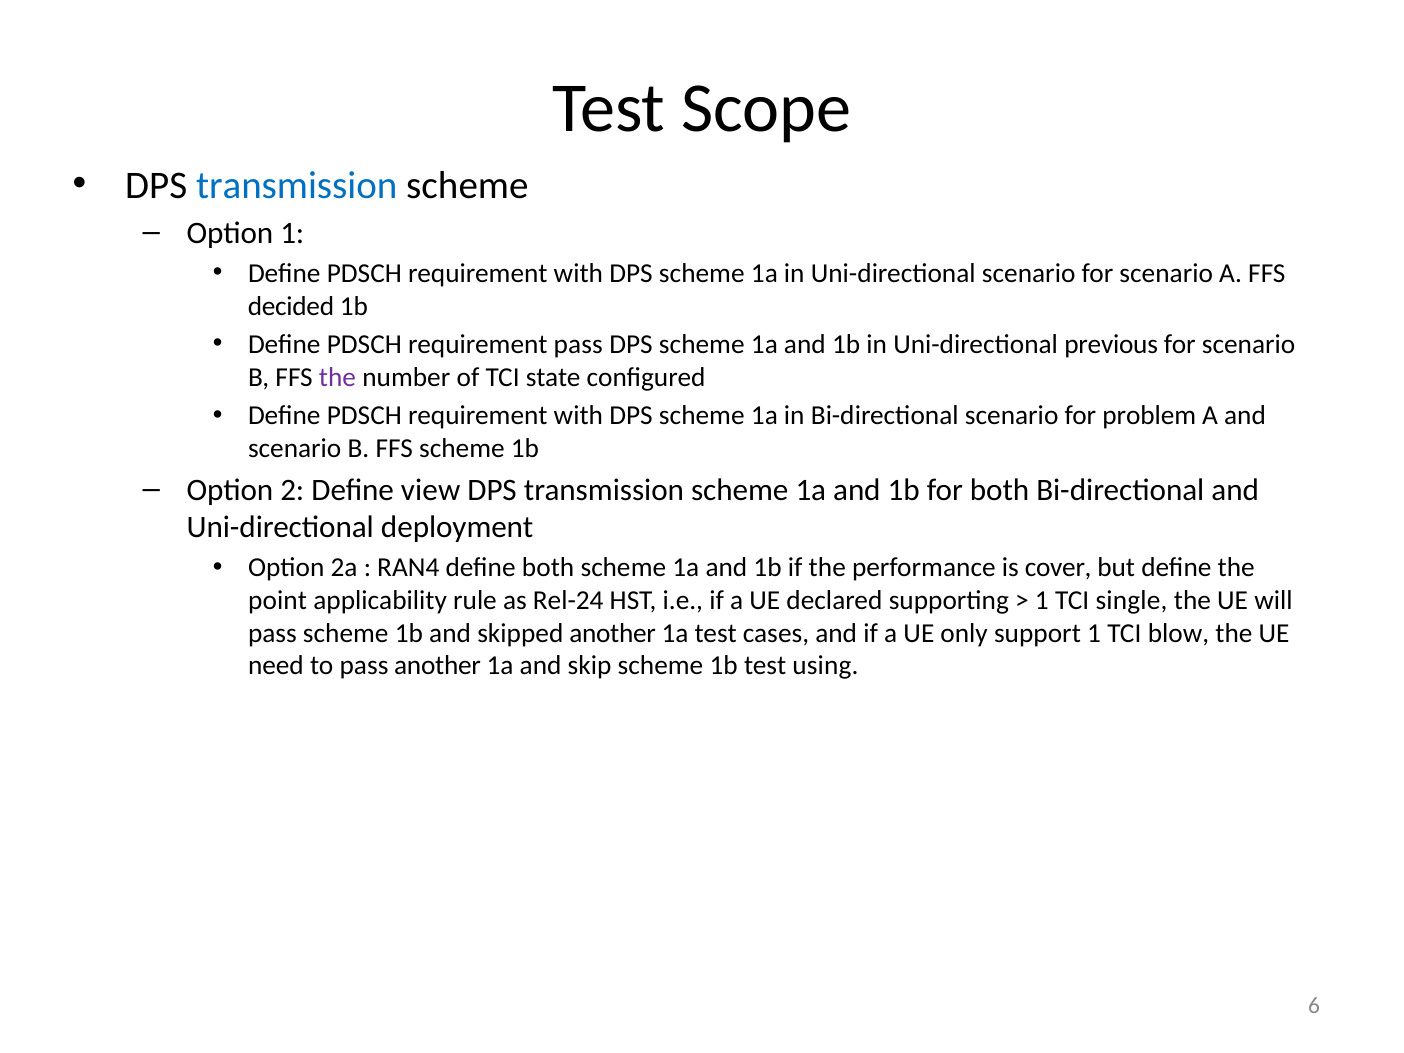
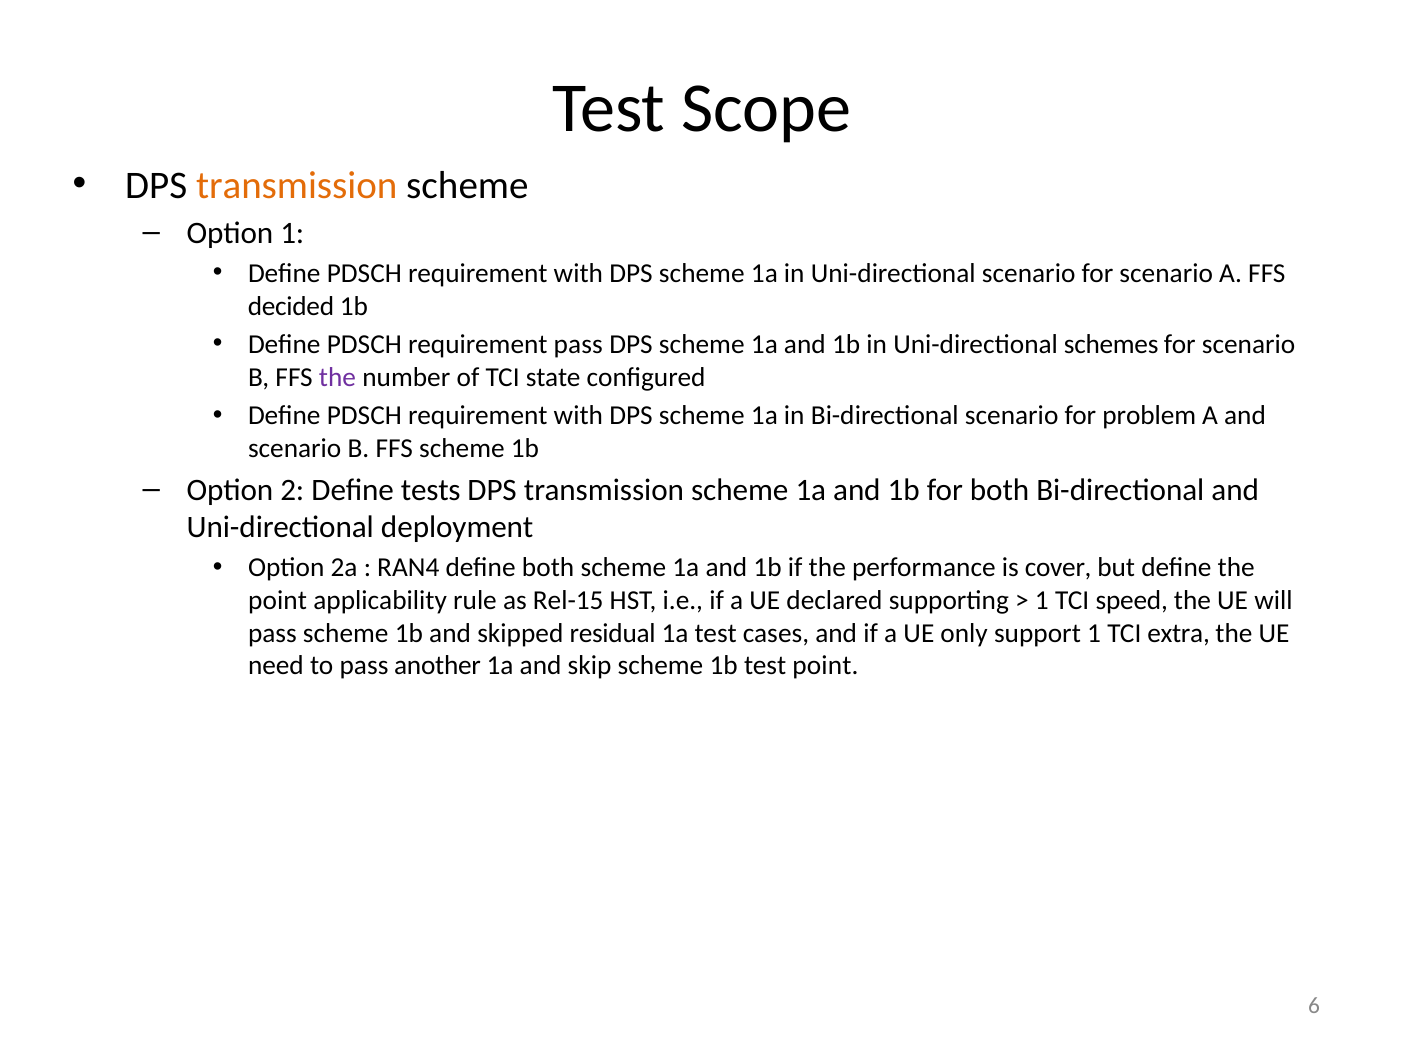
transmission at (297, 185) colour: blue -> orange
previous: previous -> schemes
view: view -> tests
Rel-24: Rel-24 -> Rel-15
single: single -> speed
skipped another: another -> residual
blow: blow -> extra
test using: using -> point
